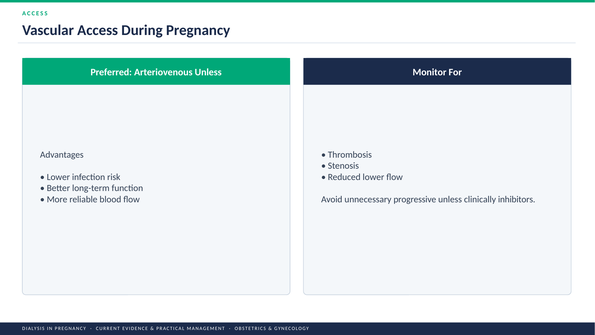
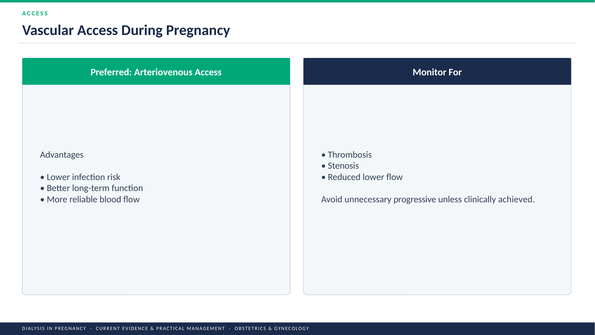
Arteriovenous Unless: Unless -> Access
inhibitors: inhibitors -> achieved
